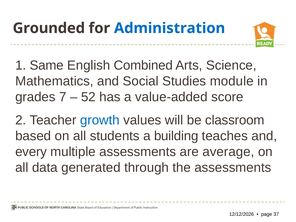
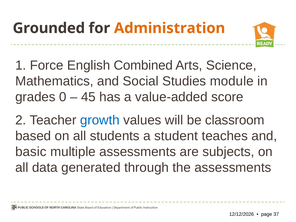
Administration colour: blue -> orange
Same: Same -> Force
7: 7 -> 0
52: 52 -> 45
building: building -> student
every: every -> basic
average: average -> subjects
